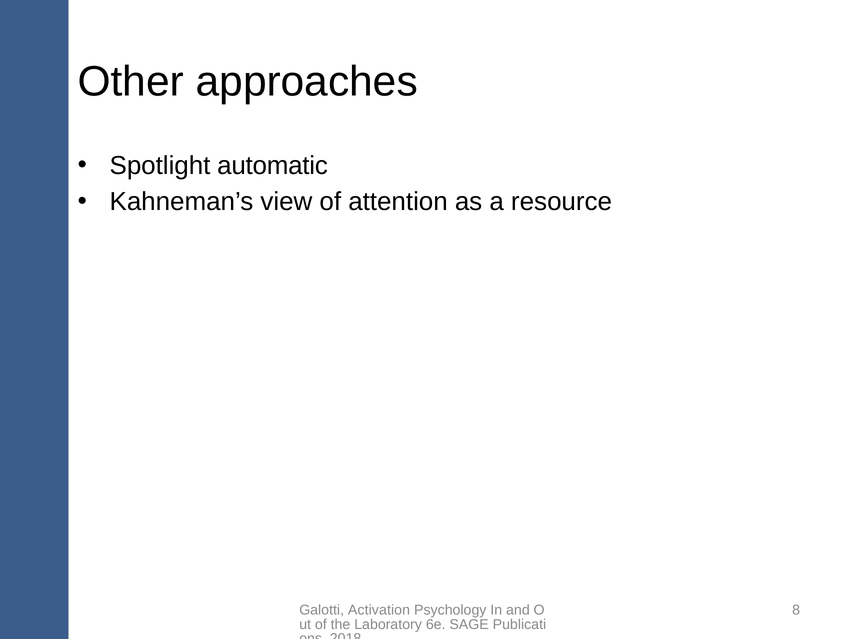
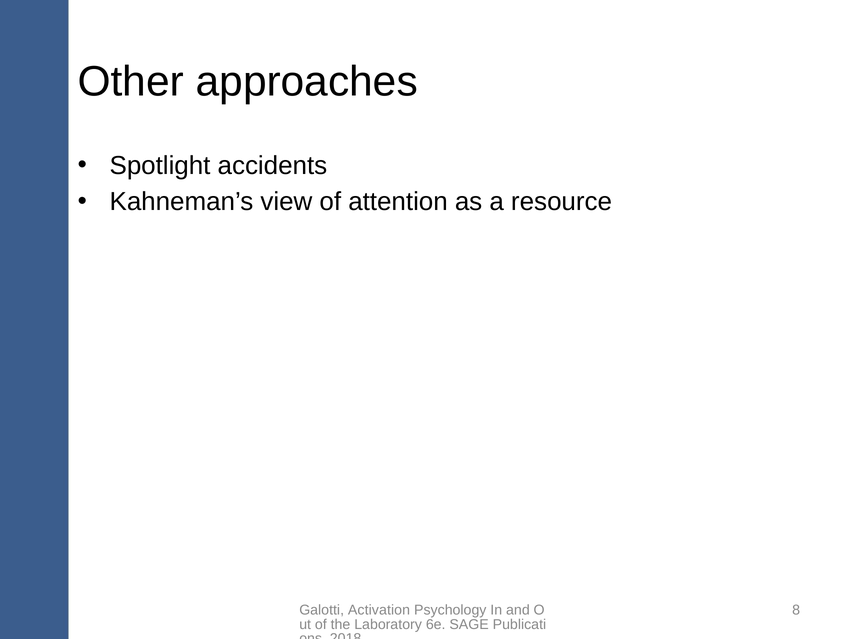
automatic: automatic -> accidents
